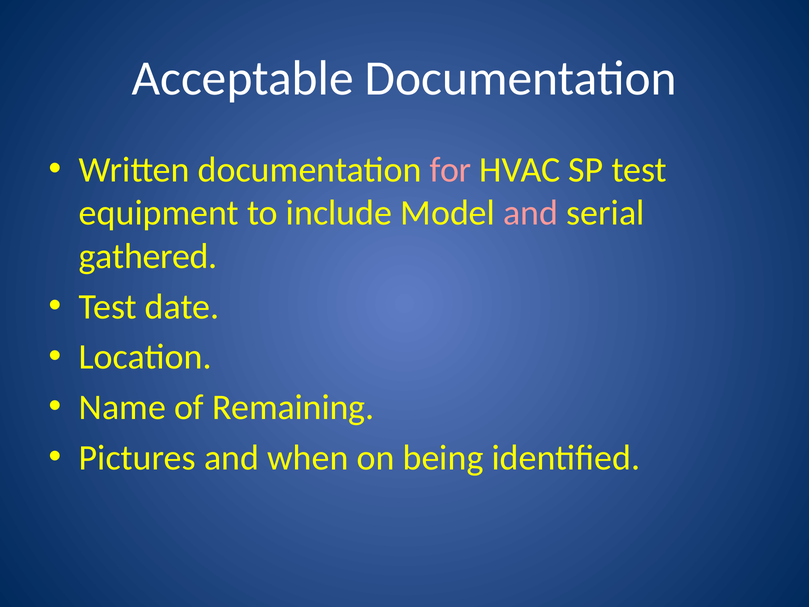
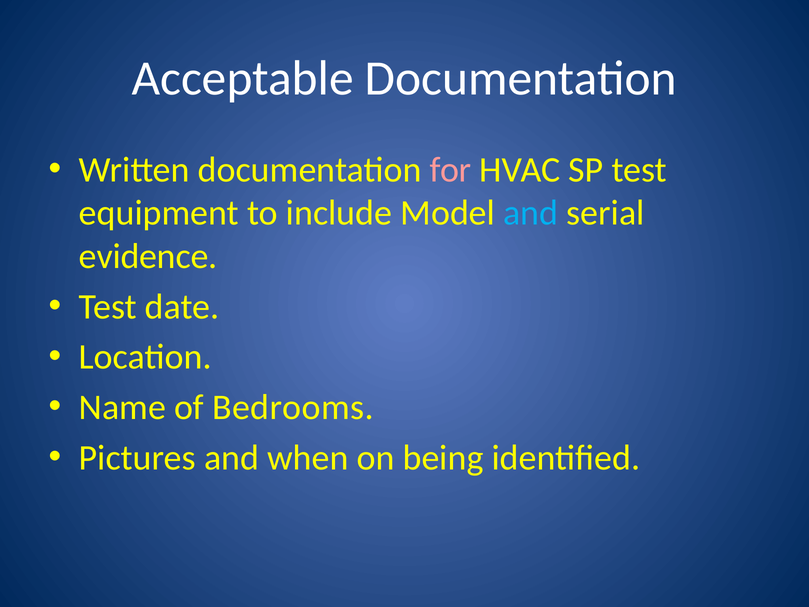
and at (531, 213) colour: pink -> light blue
gathered: gathered -> evidence
Remaining: Remaining -> Bedrooms
